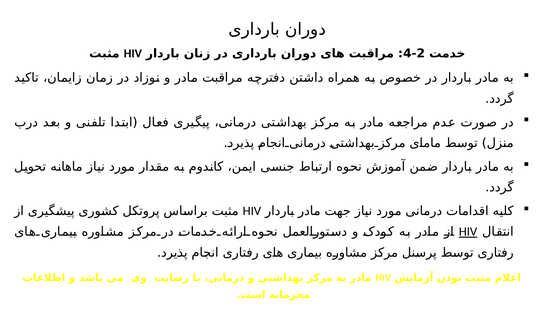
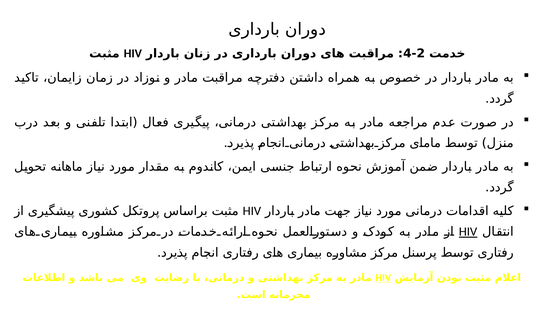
HIV at (383, 278) underline: none -> present
